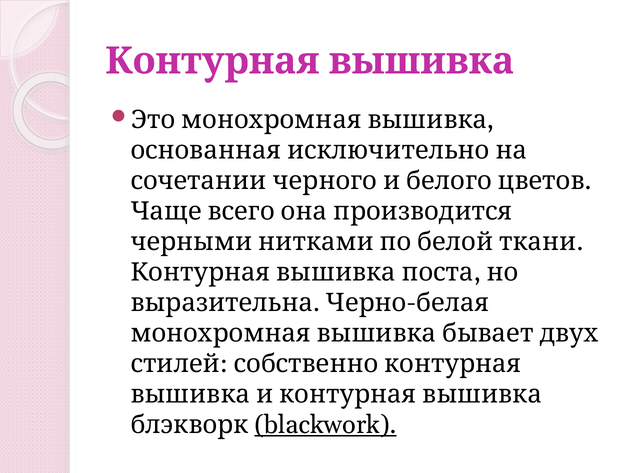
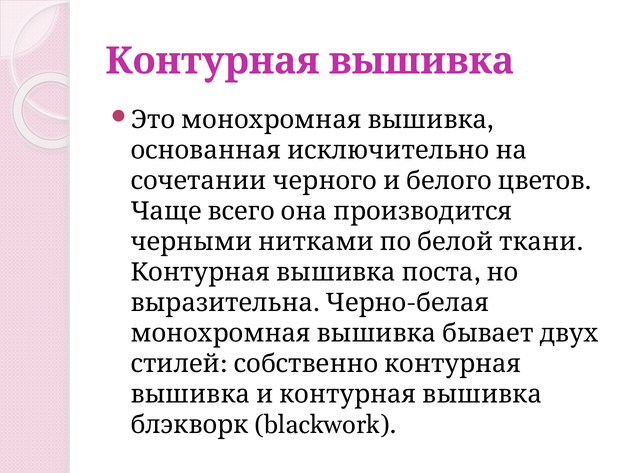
blackwork underline: present -> none
